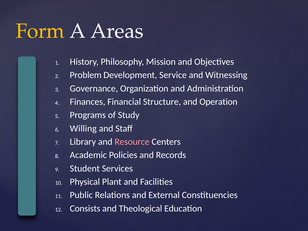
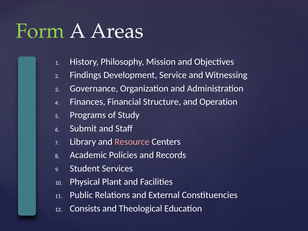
Form colour: yellow -> light green
Problem: Problem -> Findings
Willing: Willing -> Submit
